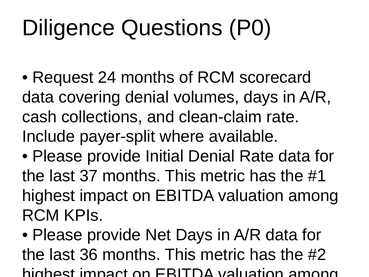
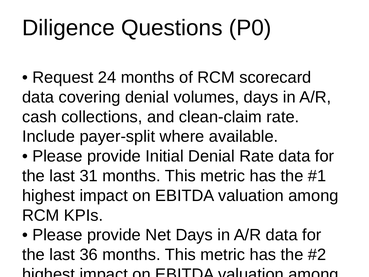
37: 37 -> 31
